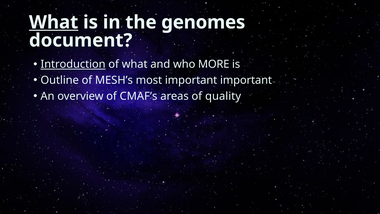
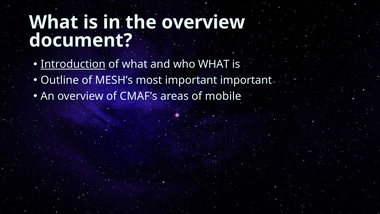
What at (54, 22) underline: present -> none
the genomes: genomes -> overview
who MORE: MORE -> WHAT
quality: quality -> mobile
